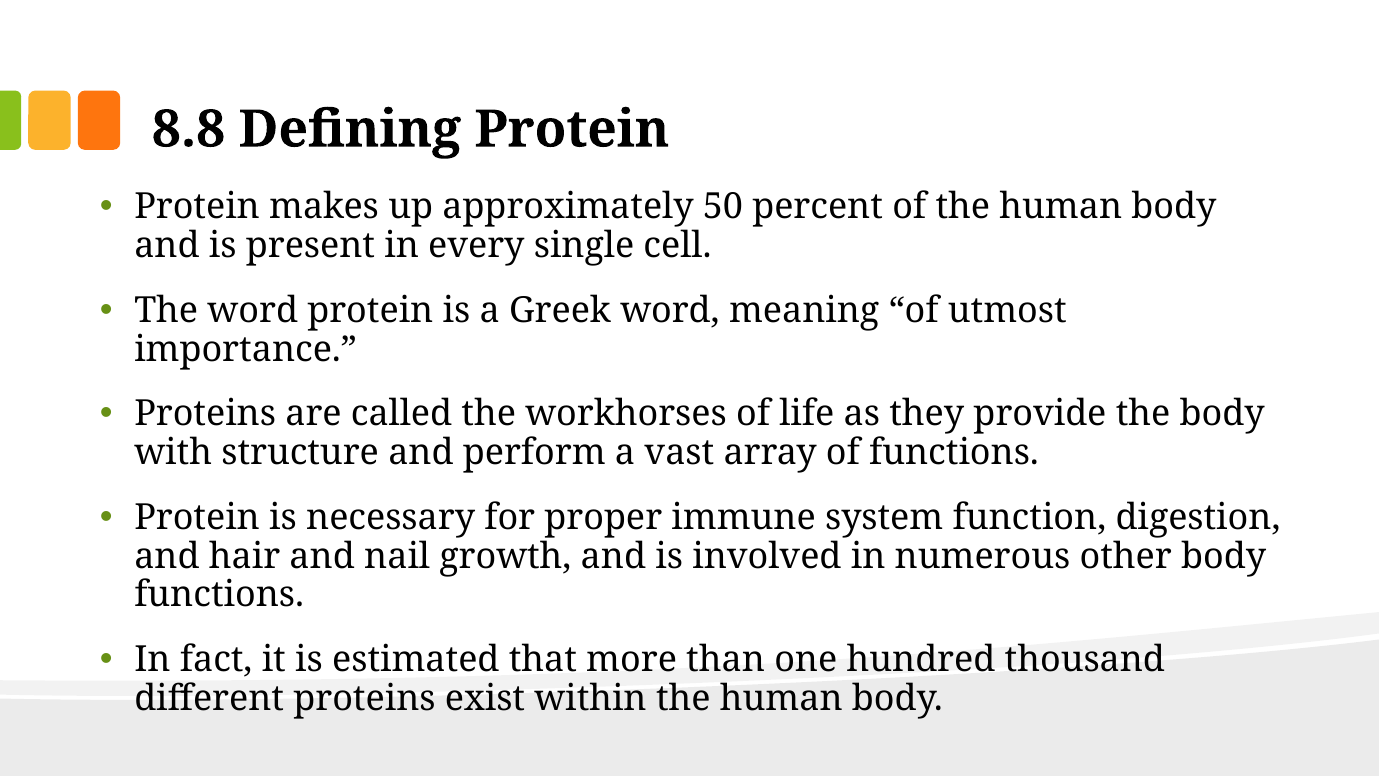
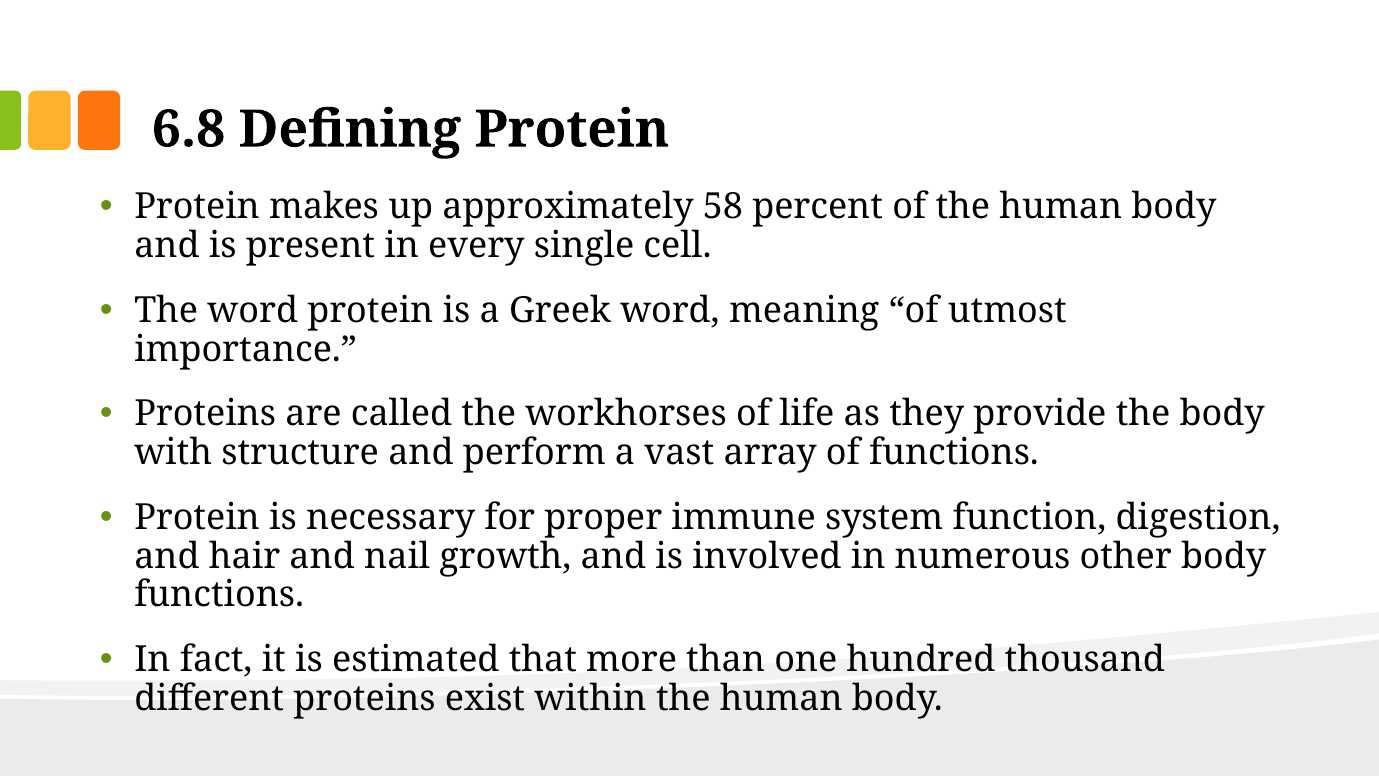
8.8: 8.8 -> 6.8
50: 50 -> 58
